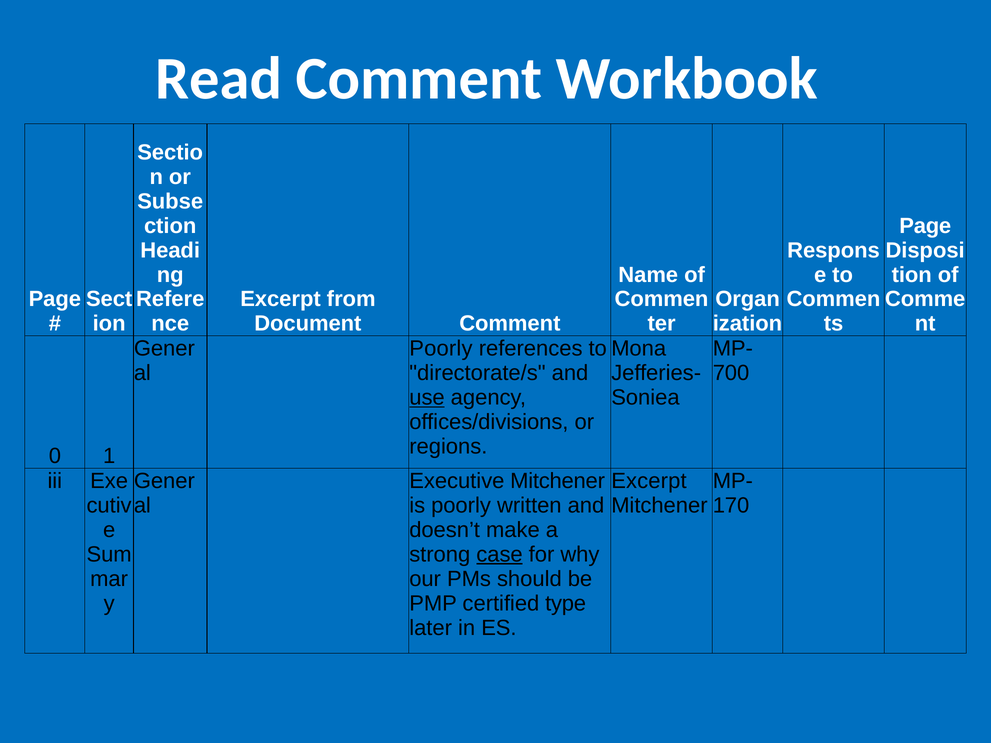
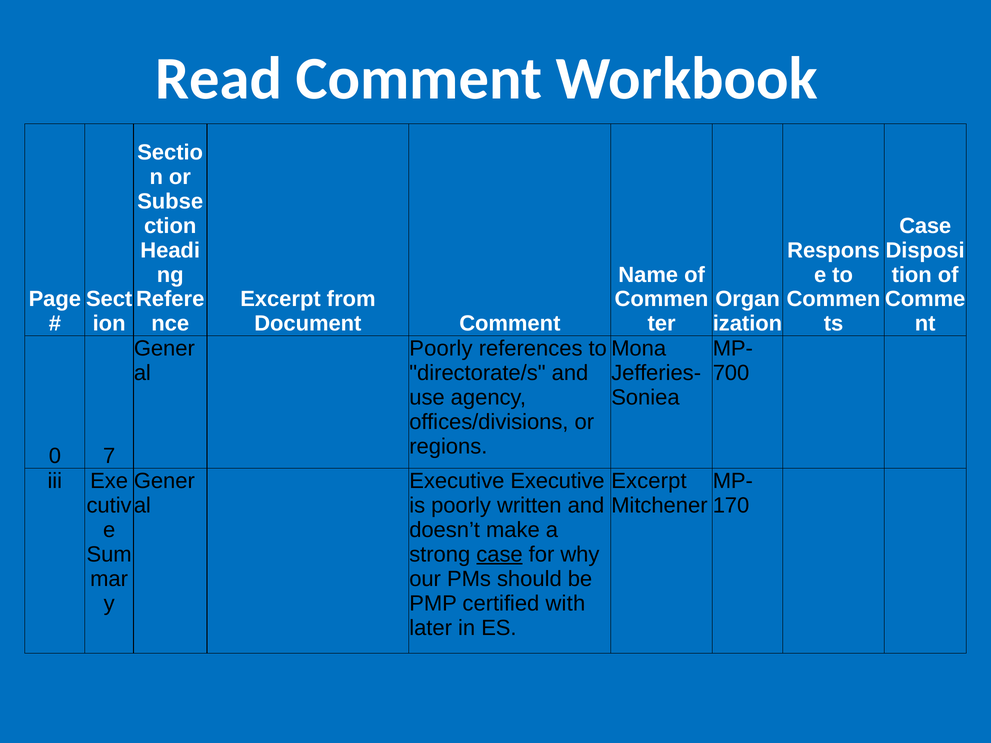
Page at (925, 226): Page -> Case
use underline: present -> none
1: 1 -> 7
Executive Mitchener: Mitchener -> Executive
type: type -> with
